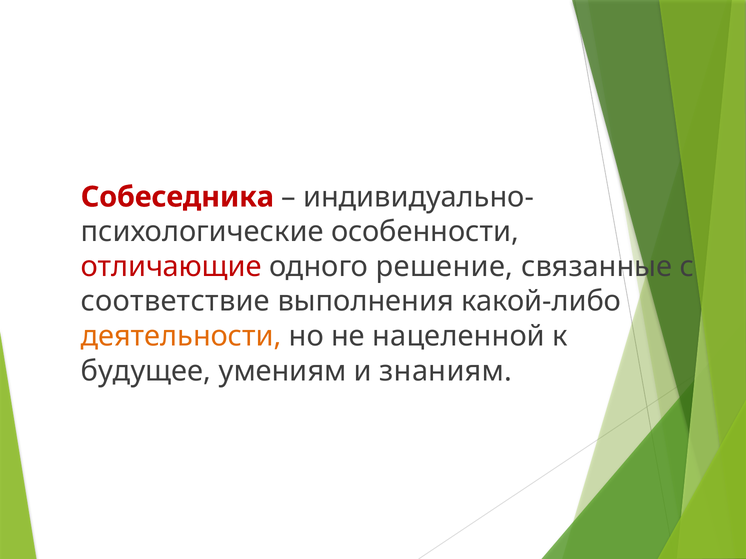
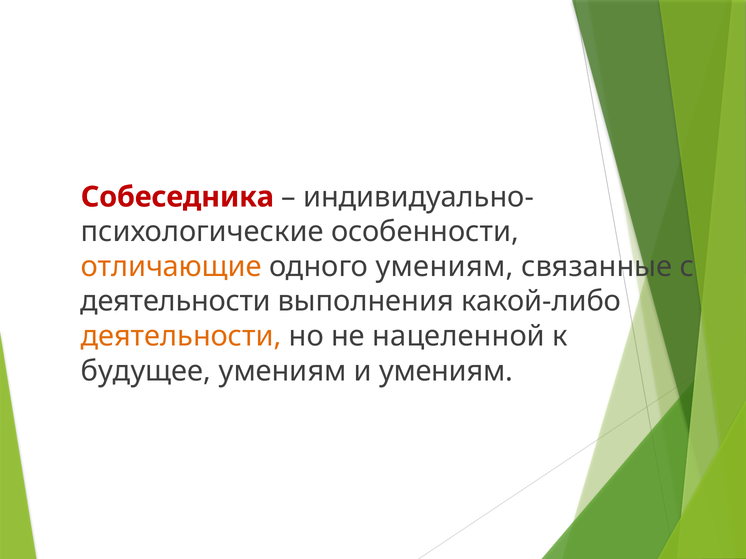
отличающие colour: red -> orange
одного решение: решение -> умениям
соответствие at (175, 302): соответствие -> деятельности
и знаниям: знаниям -> умениям
